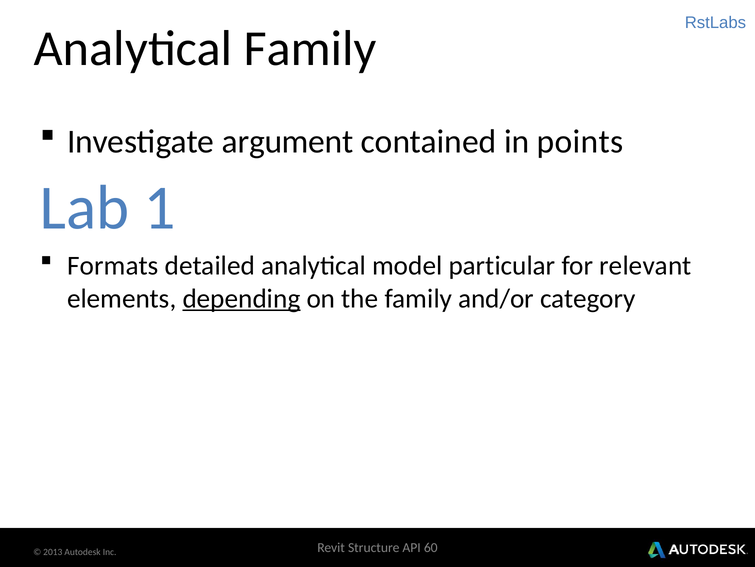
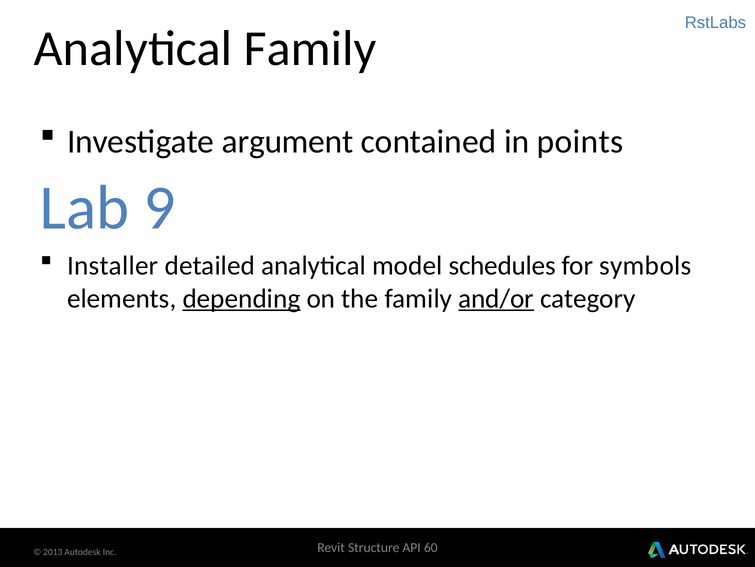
1: 1 -> 9
Formats: Formats -> Installer
particular: particular -> schedules
relevant: relevant -> symbols
and/or underline: none -> present
